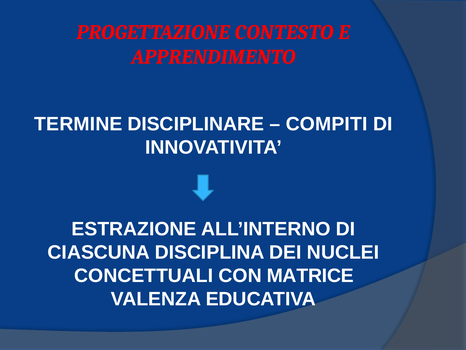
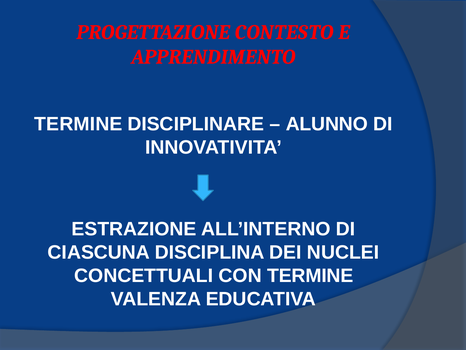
COMPITI: COMPITI -> ALUNNO
CON MATRICE: MATRICE -> TERMINE
